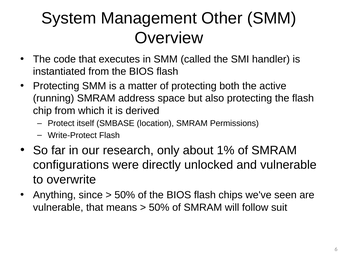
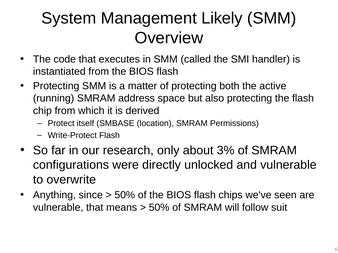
Other: Other -> Likely
1%: 1% -> 3%
